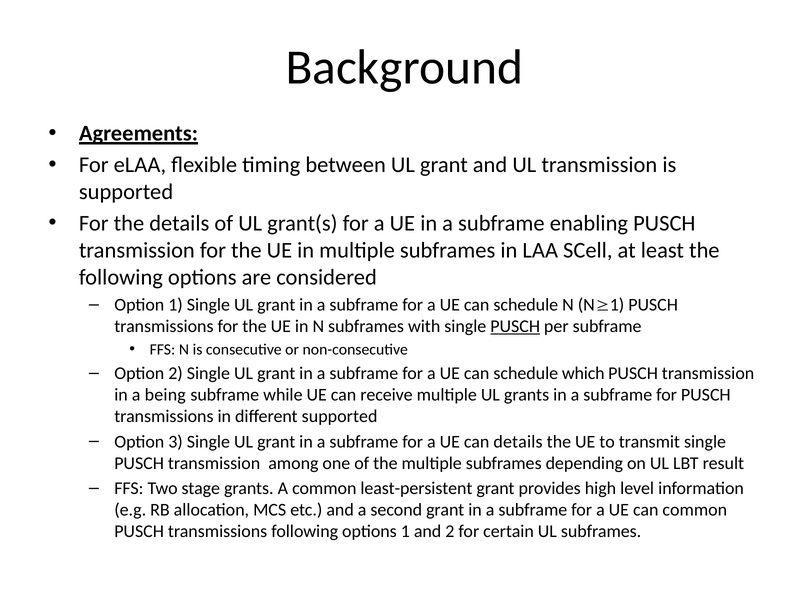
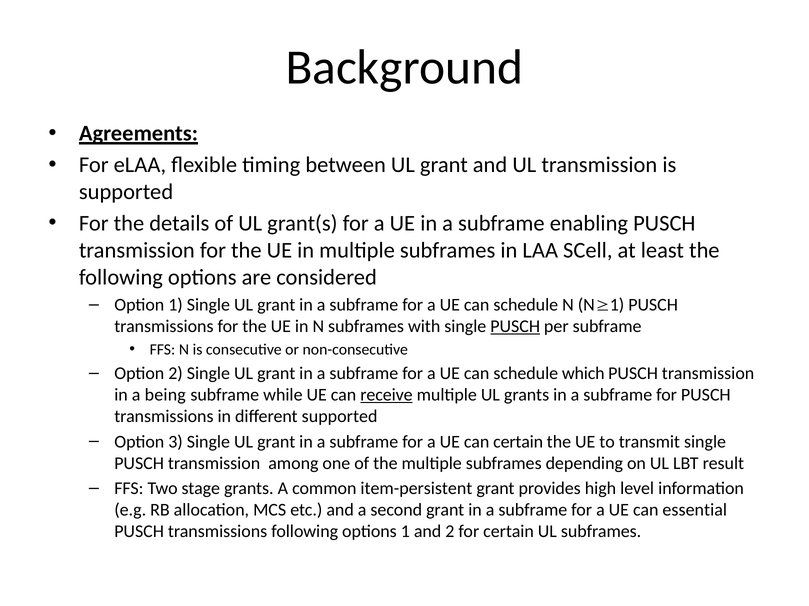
receive underline: none -> present
can details: details -> certain
least-persistent: least-persistent -> item-persistent
can common: common -> essential
